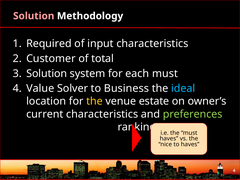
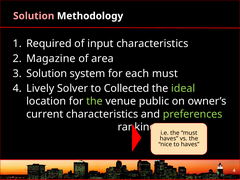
Customer: Customer -> Magazine
total: total -> area
Value: Value -> Lively
Business: Business -> Collected
ideal colour: light blue -> light green
the at (94, 101) colour: yellow -> light green
estate: estate -> public
